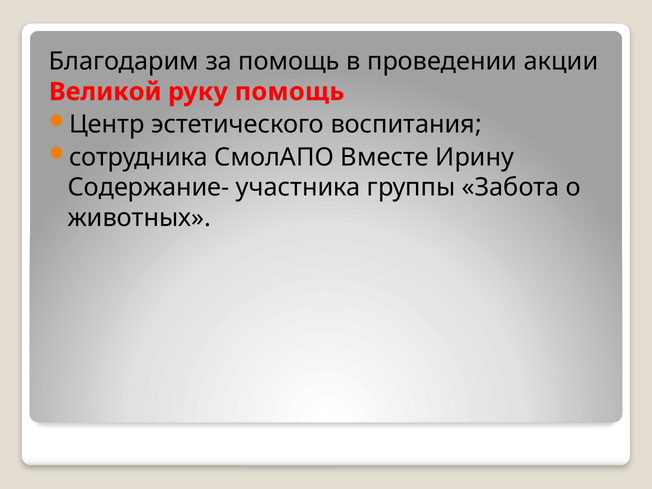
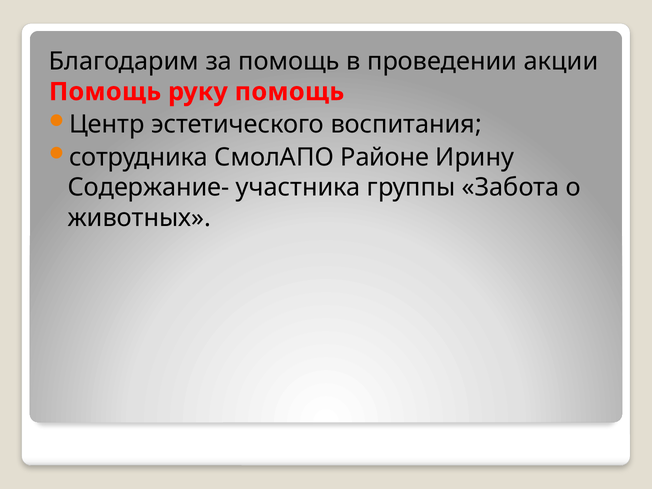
Великой at (105, 92): Великой -> Помощь
Вместе: Вместе -> Районе
